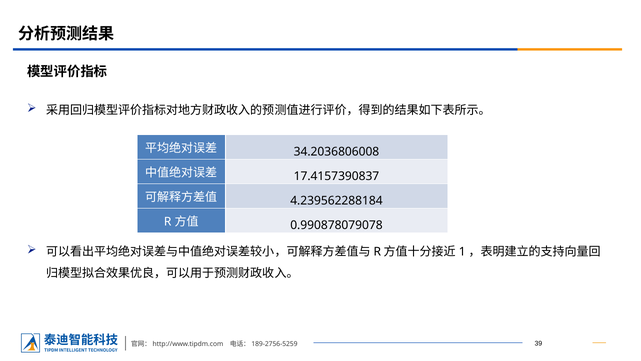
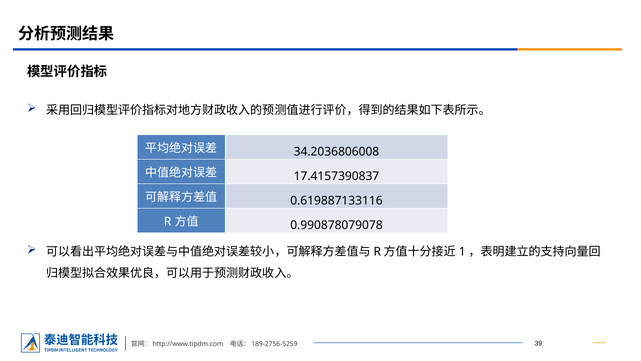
4.239562288184: 4.239562288184 -> 0.619887133116
